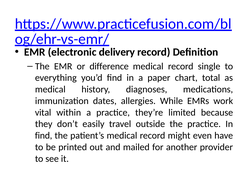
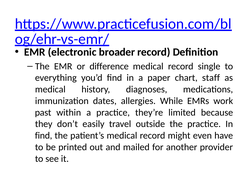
delivery: delivery -> broader
total: total -> staff
vital: vital -> past
